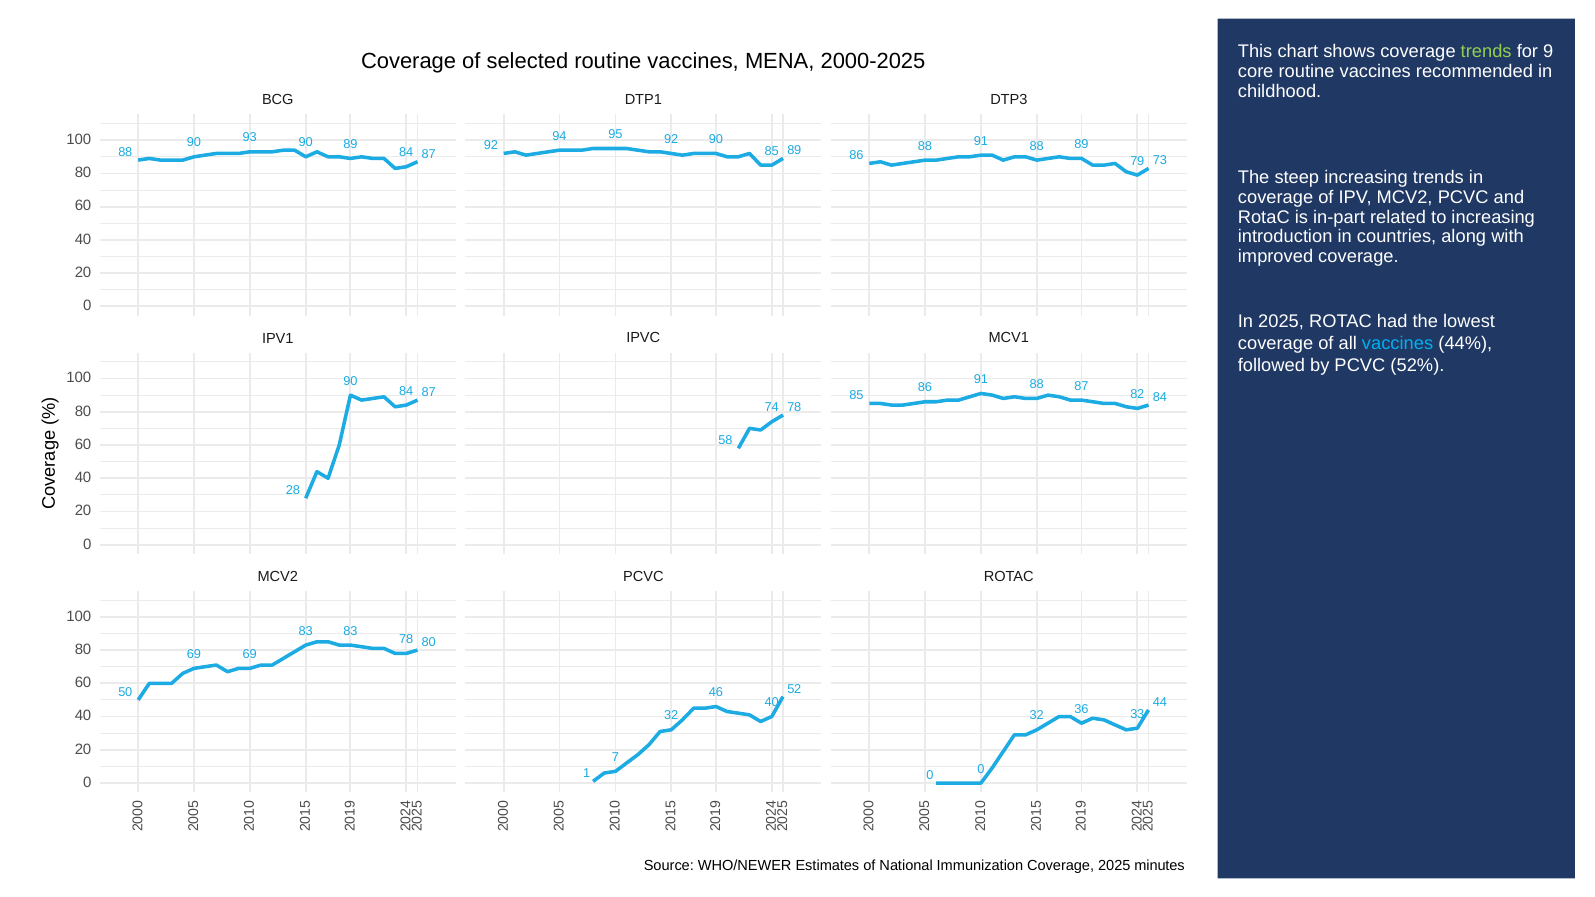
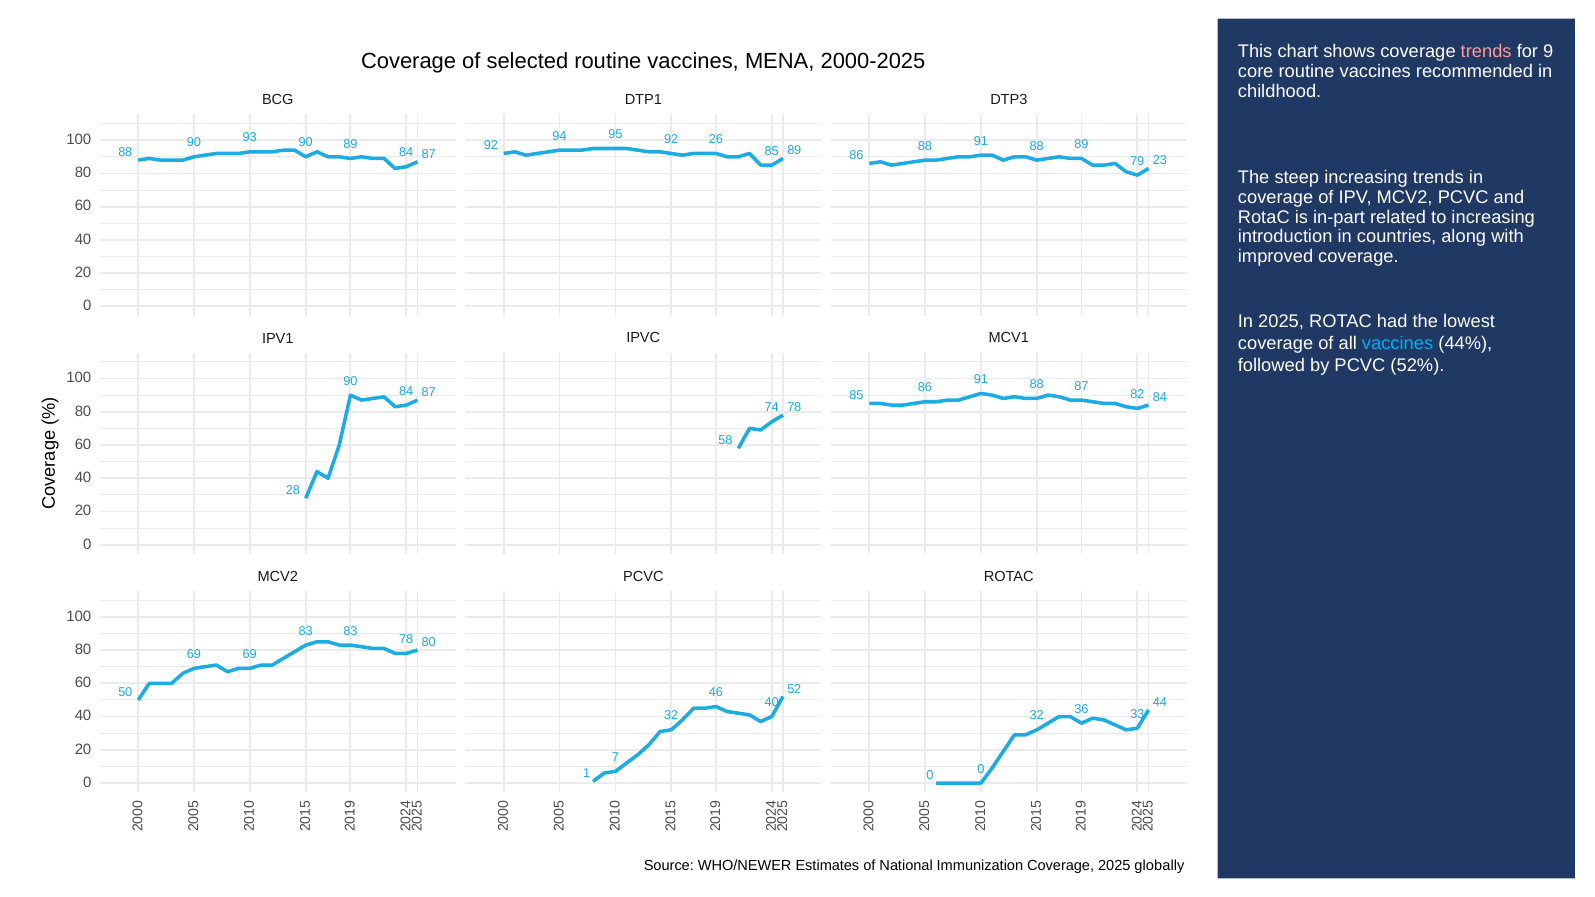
trends at (1486, 52) colour: light green -> pink
92 90: 90 -> 26
73: 73 -> 23
minutes: minutes -> globally
